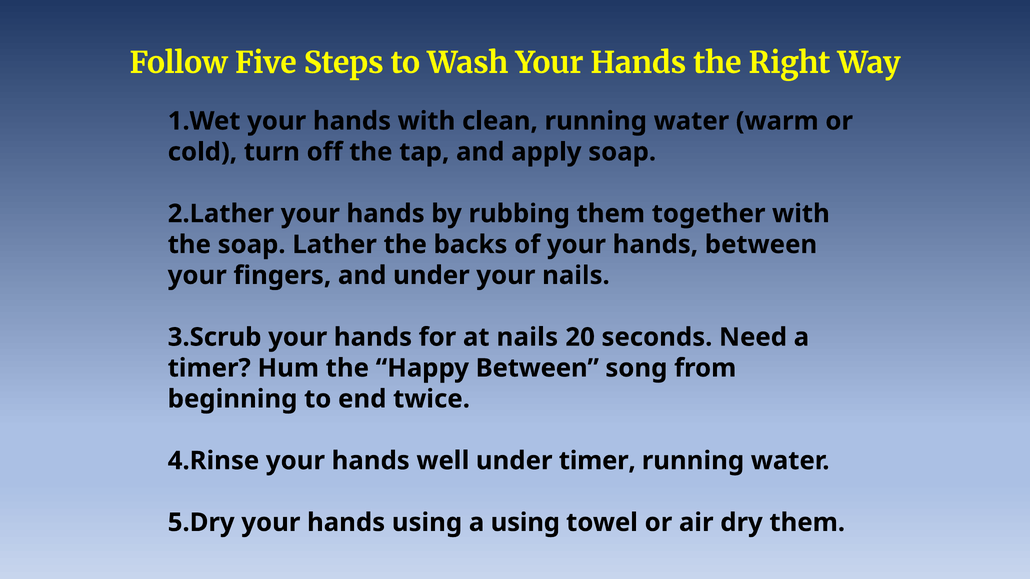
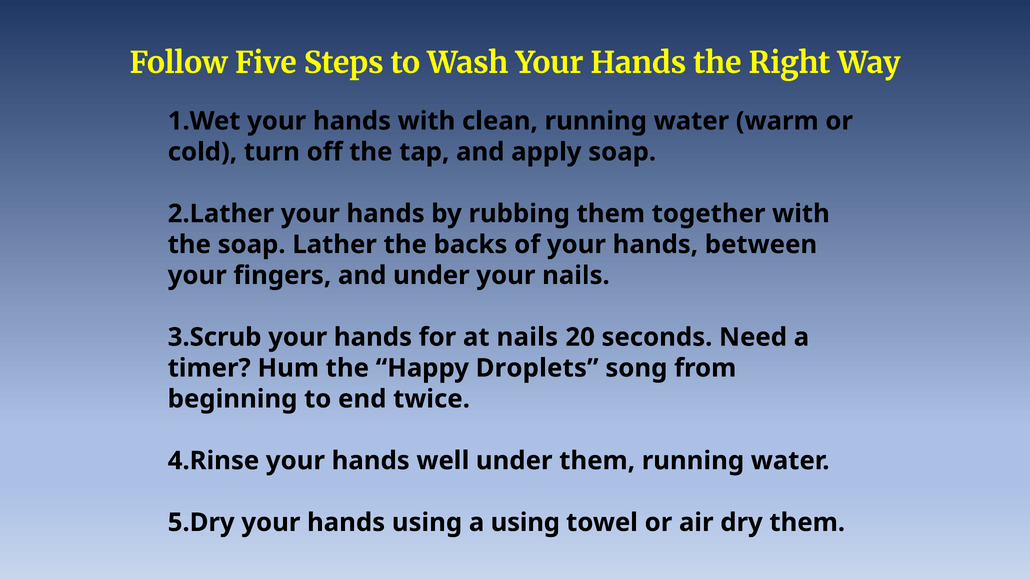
Happy Between: Between -> Droplets
under timer: timer -> them
